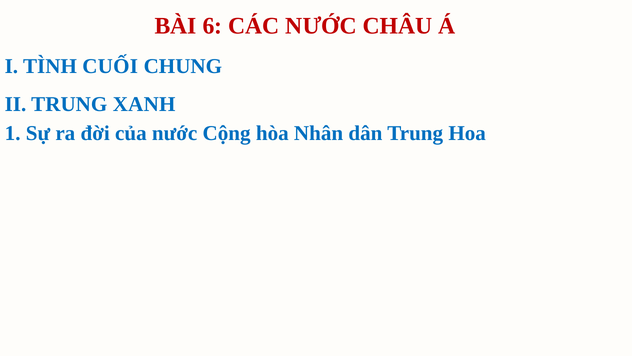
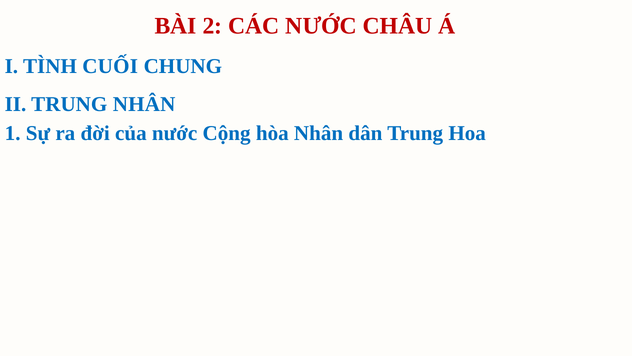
6: 6 -> 2
TRUNG XANH: XANH -> NHÂN
